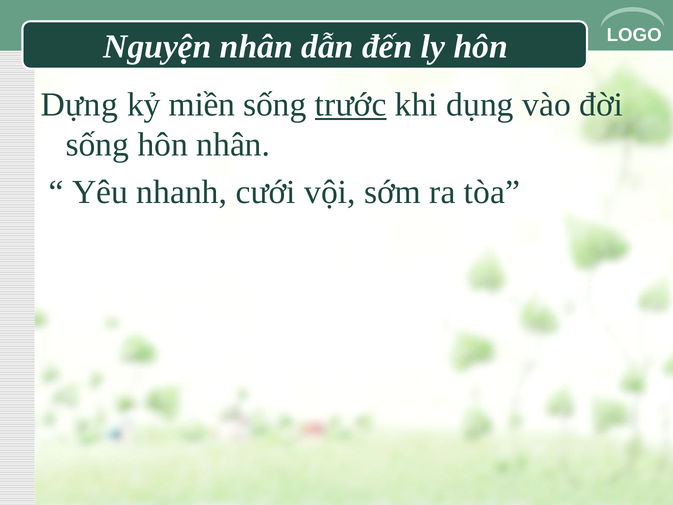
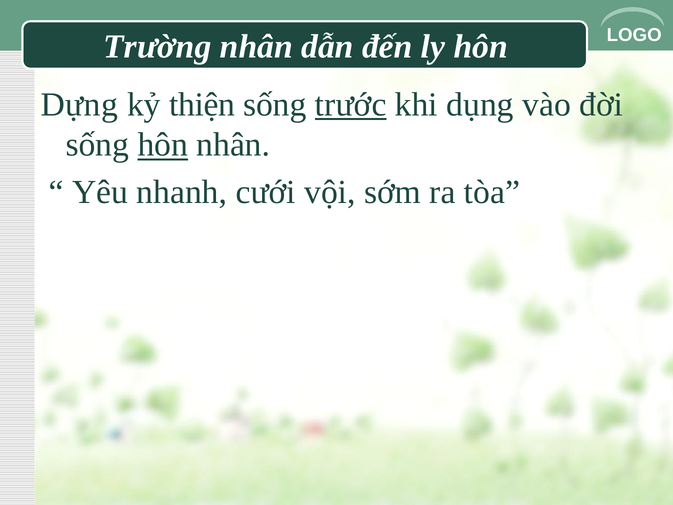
Nguyện: Nguyện -> Trường
miền: miền -> thiện
hôn at (163, 145) underline: none -> present
